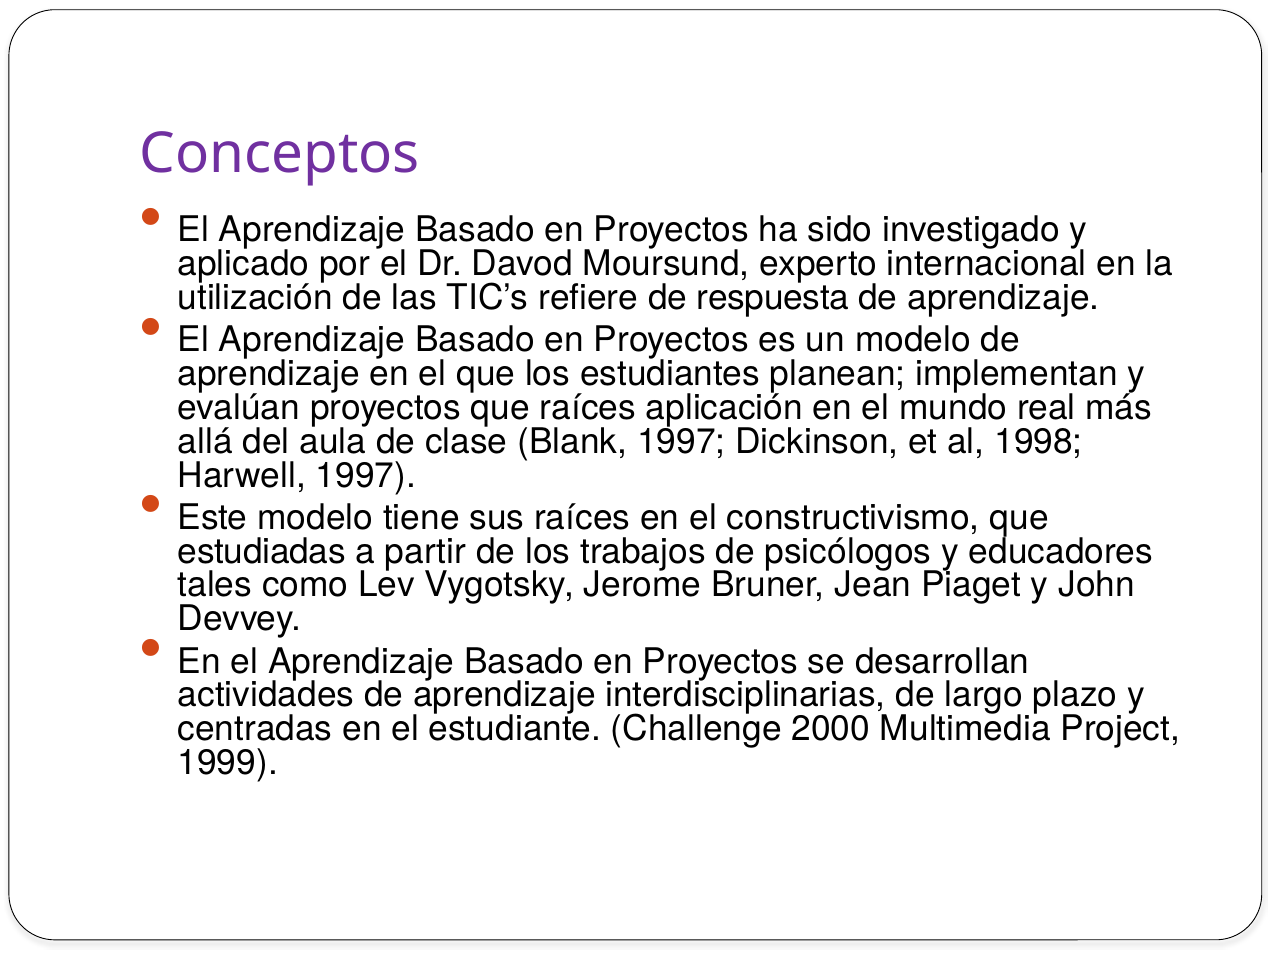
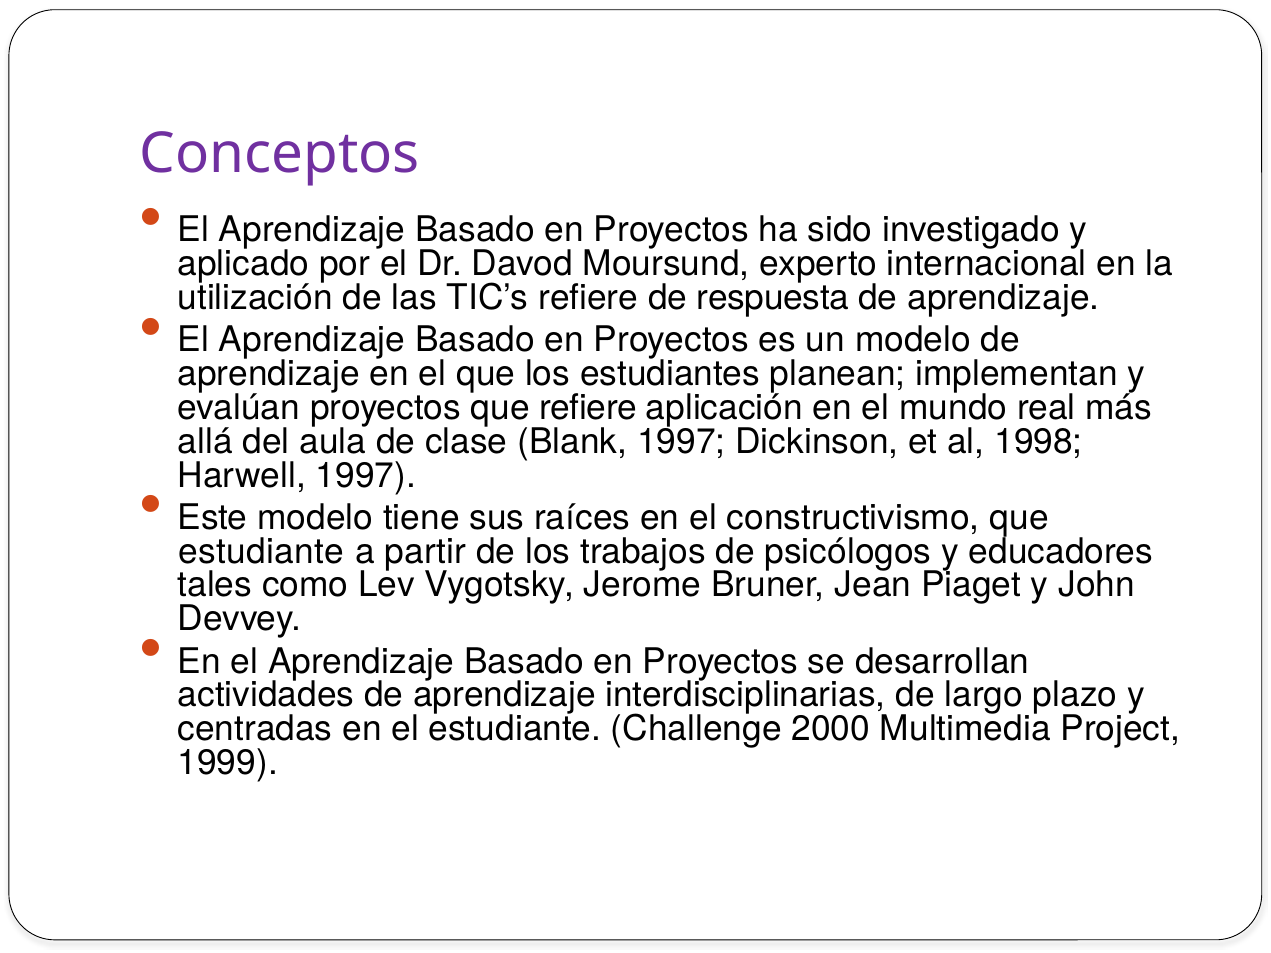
que raíces: raíces -> refiere
estudiadas at (262, 552): estudiadas -> estudiante
